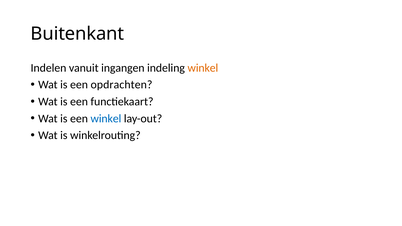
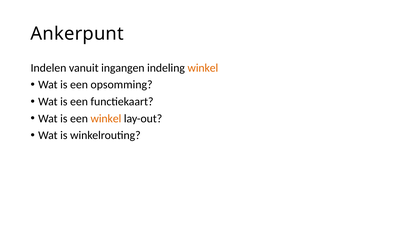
Buitenkant: Buitenkant -> Ankerpunt
opdrachten: opdrachten -> opsomming
winkel at (106, 119) colour: blue -> orange
